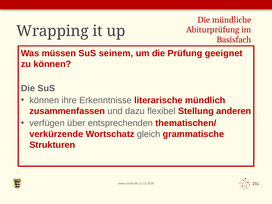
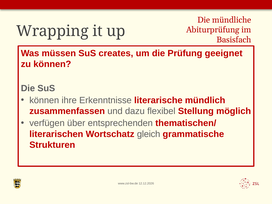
seinem: seinem -> creates
anderen: anderen -> möglich
verkürzende: verkürzende -> literarischen
